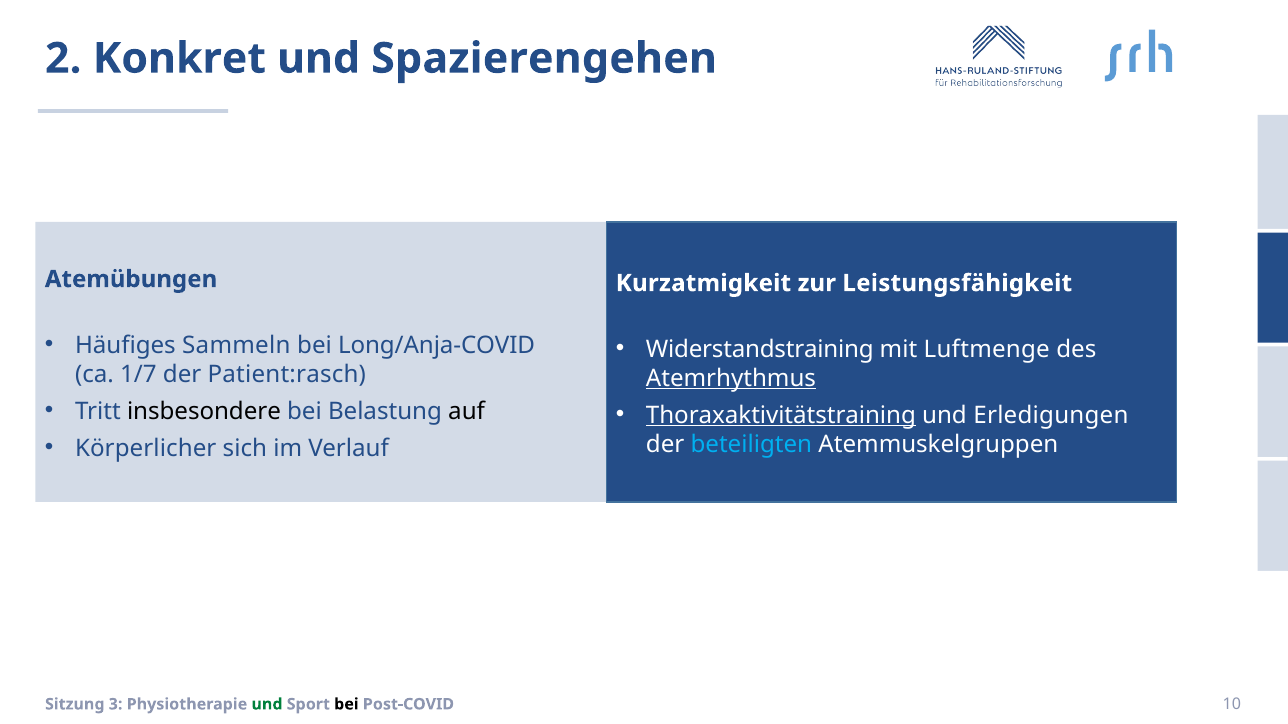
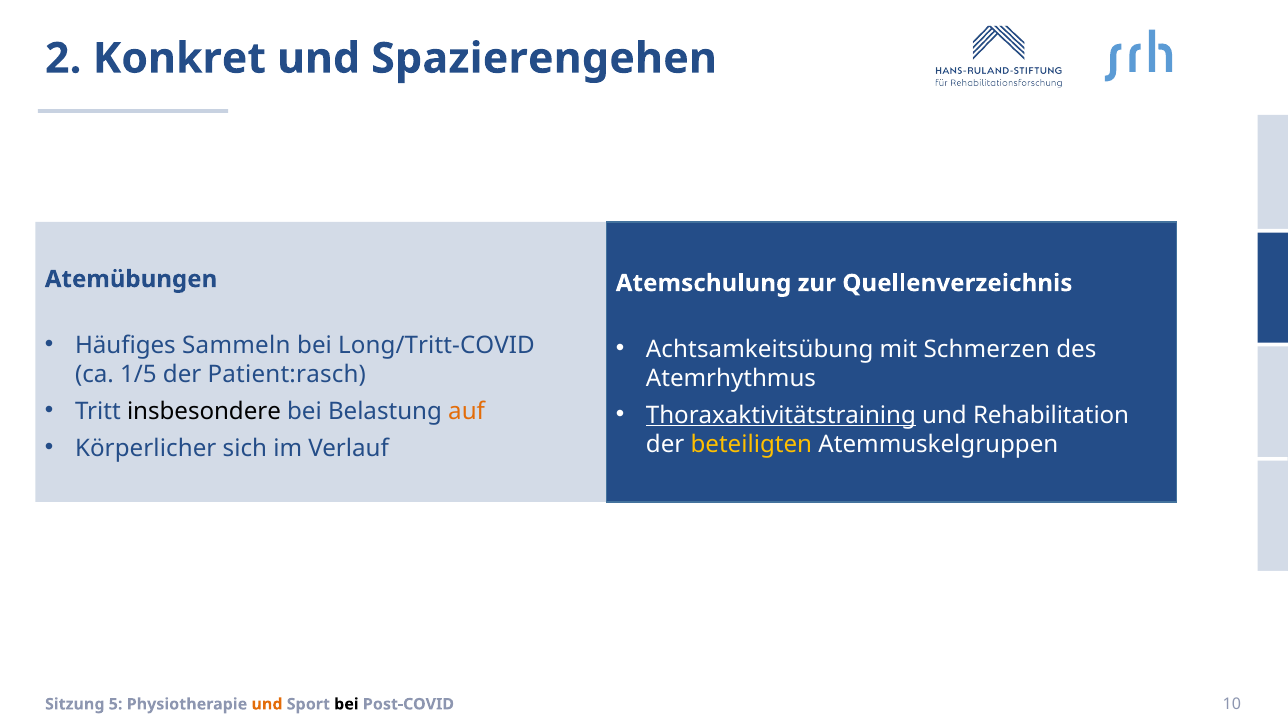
Kurzatmigkeit: Kurzatmigkeit -> Atemschulung
Leistungsfähigkeit: Leistungsfähigkeit -> Quellenverzeichnis
Long/Anja-COVID: Long/Anja-COVID -> Long/Tritt-COVID
Widerstandstraining: Widerstandstraining -> Achtsamkeitsübung
Luftmenge: Luftmenge -> Schmerzen
1/7: 1/7 -> 1/5
Atemrhythmus underline: present -> none
auf colour: black -> orange
Erledigungen: Erledigungen -> Rehabilitation
beteiligten colour: light blue -> yellow
3: 3 -> 5
und at (267, 705) colour: green -> orange
